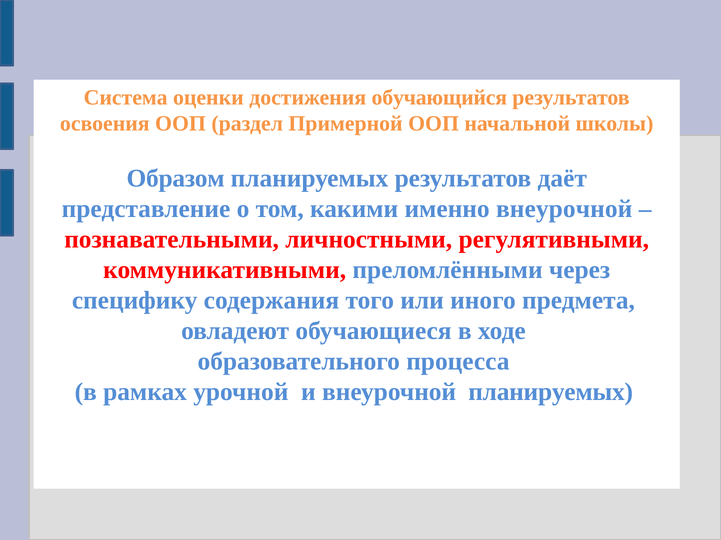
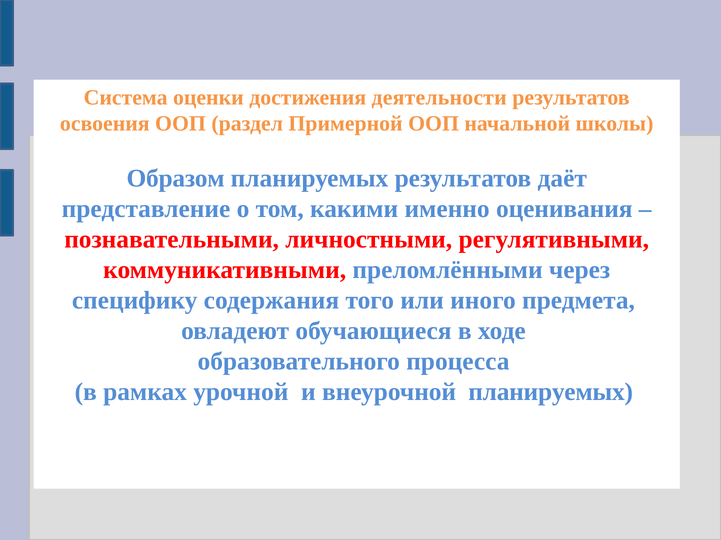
обучающийся: обучающийся -> деятельности
именно внеурочной: внеурочной -> оценивания
